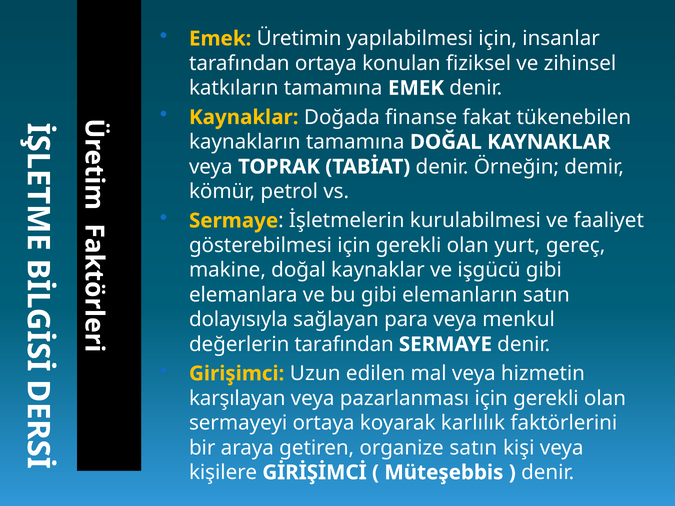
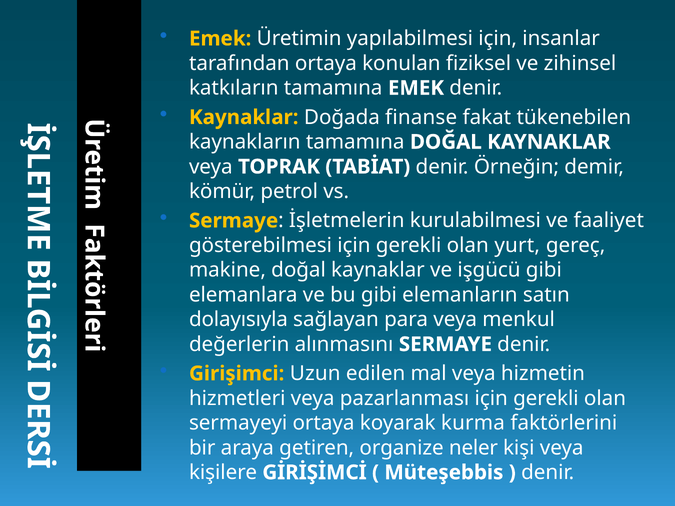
değerlerin tarafından: tarafından -> alınmasını
karşılayan: karşılayan -> hizmetleri
karlılık: karlılık -> kurma
organize satın: satın -> neler
